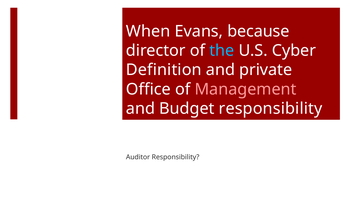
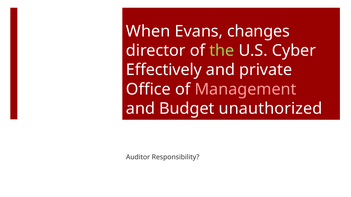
because: because -> changes
the colour: light blue -> light green
Definition: Definition -> Effectively
Budget responsibility: responsibility -> unauthorized
